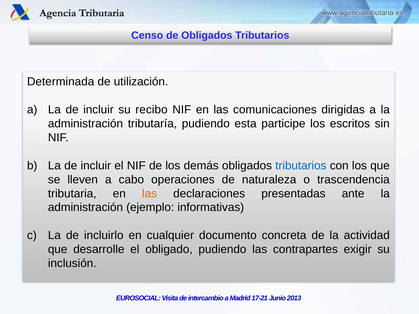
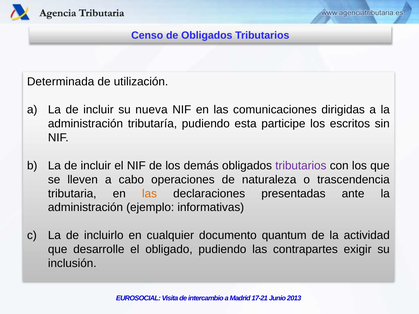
recibo: recibo -> nueva
tributarios at (301, 166) colour: blue -> purple
concreta: concreta -> quantum
